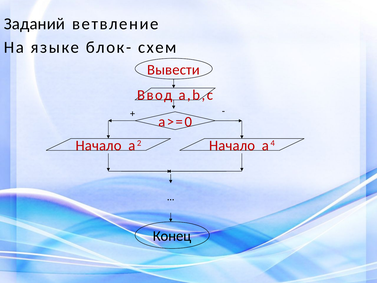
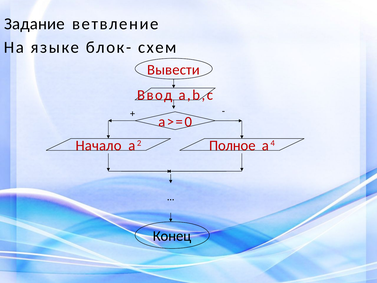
Заданий: Заданий -> Задание
Начало at (232, 145): Начало -> Полное
